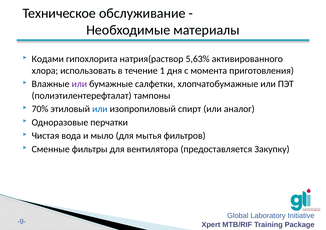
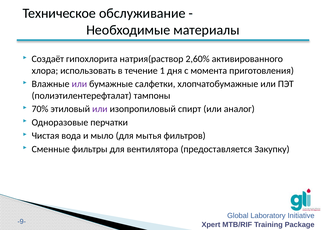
Кодами: Кодами -> Создаёт
5,63%: 5,63% -> 2,60%
или at (100, 109) colour: blue -> purple
